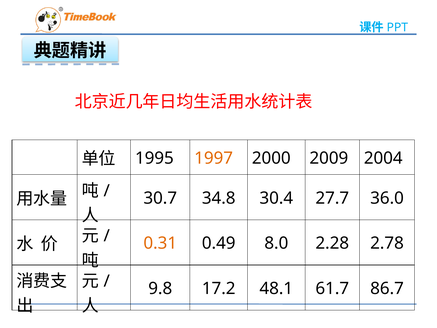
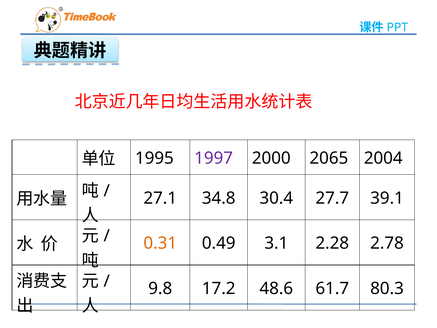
1997 colour: orange -> purple
2009: 2009 -> 2065
30.7: 30.7 -> 27.1
36.0: 36.0 -> 39.1
8.0: 8.0 -> 3.1
48.1: 48.1 -> 48.6
86.7: 86.7 -> 80.3
